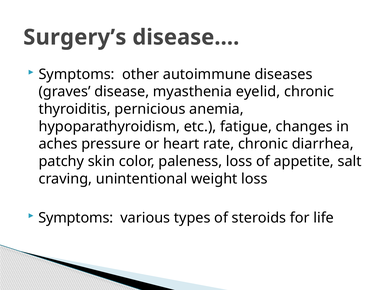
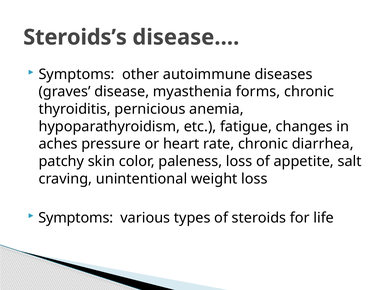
Surgery’s: Surgery’s -> Steroids’s
eyelid: eyelid -> forms
